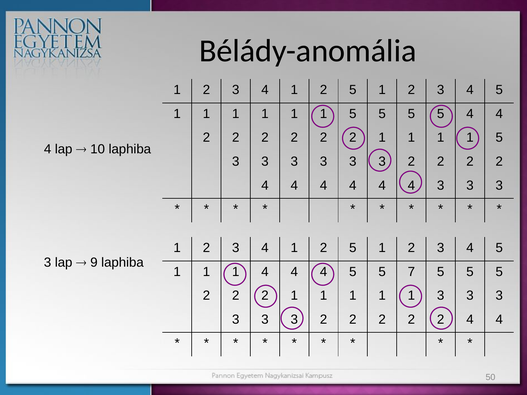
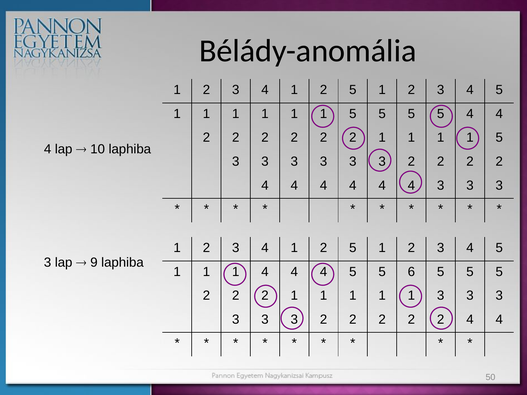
7: 7 -> 6
